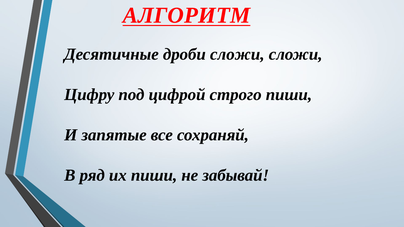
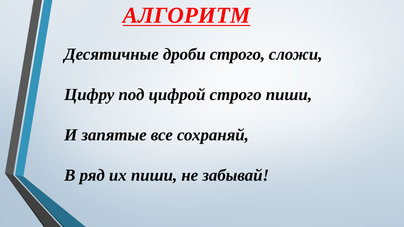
дроби сложи: сложи -> строго
